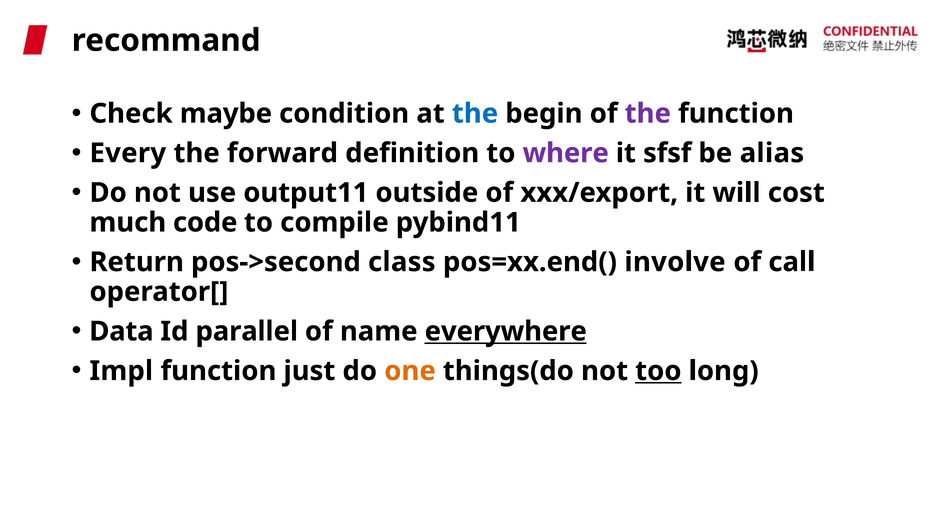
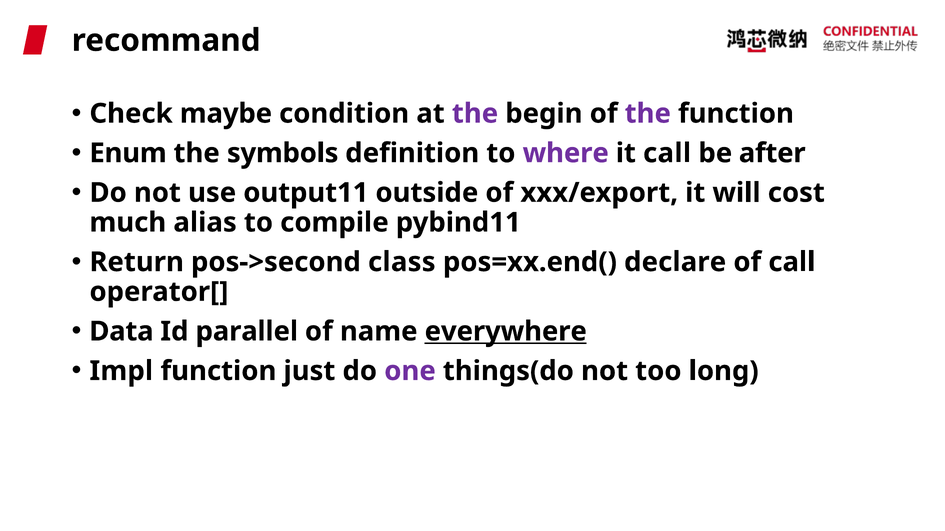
the at (475, 114) colour: blue -> purple
Every: Every -> Enum
forward: forward -> symbols
it sfsf: sfsf -> call
alias: alias -> after
code: code -> alias
involve: involve -> declare
one colour: orange -> purple
too underline: present -> none
